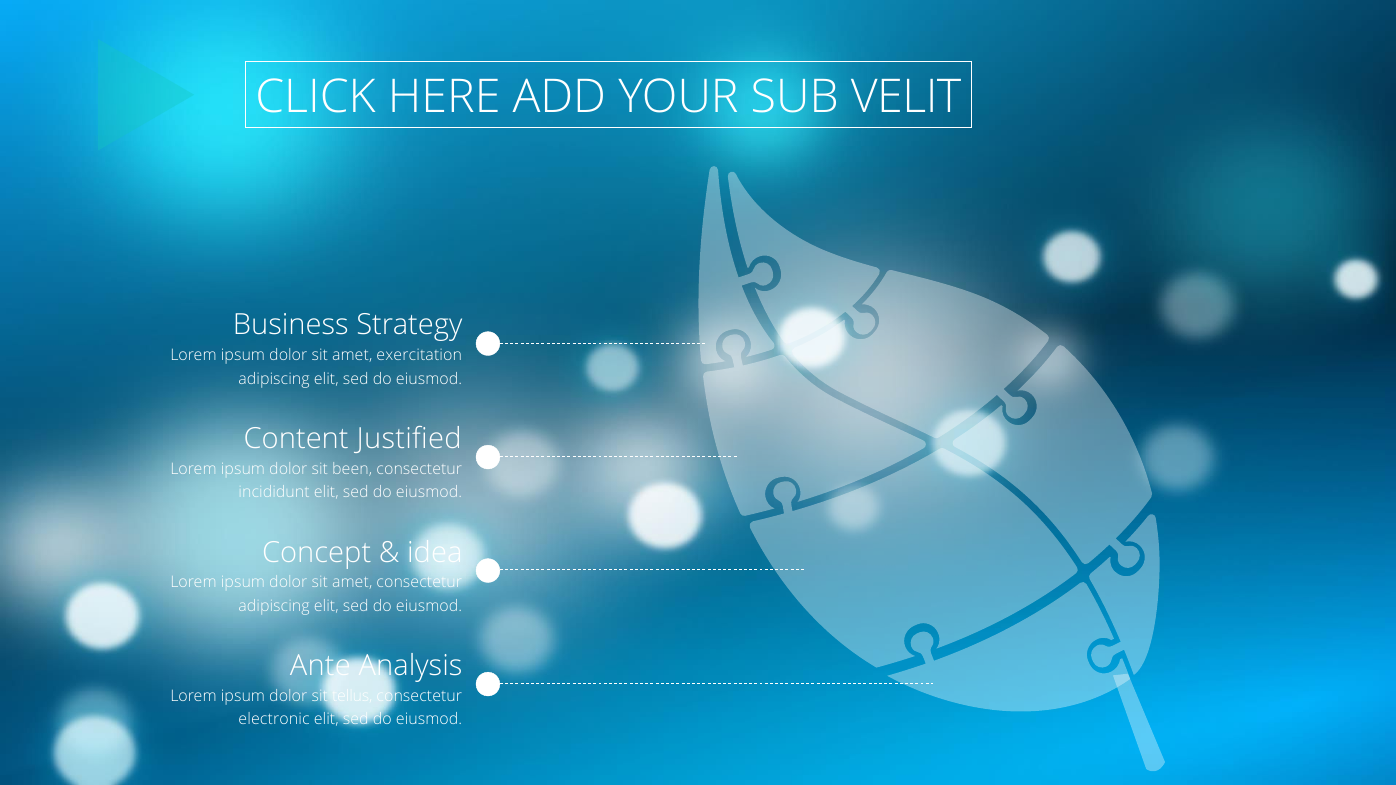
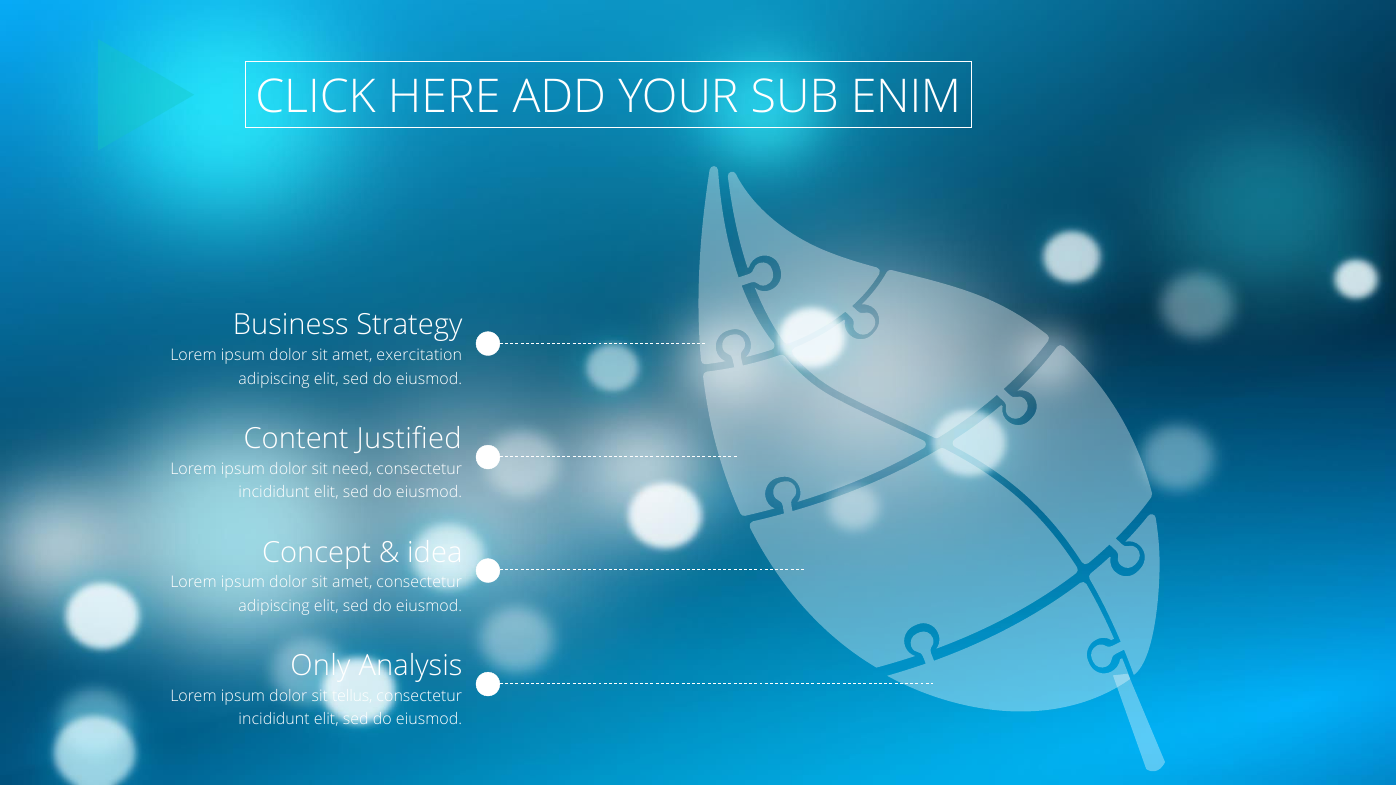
VELIT: VELIT -> ENIM
been: been -> need
Ante: Ante -> Only
electronic at (274, 719): electronic -> incididunt
